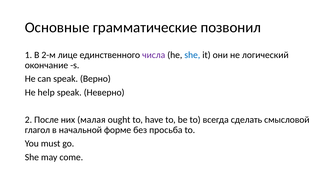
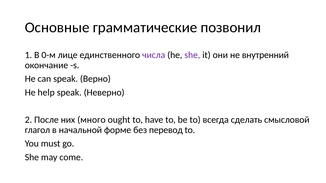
2-м: 2-м -> 0-м
she at (192, 55) colour: blue -> purple
логический: логический -> внутренний
малая: малая -> много
просьба: просьба -> перевод
